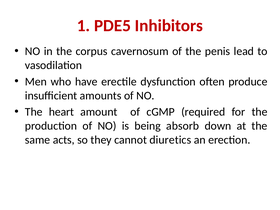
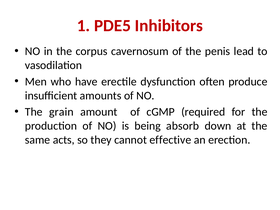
heart: heart -> grain
diuretics: diuretics -> effective
